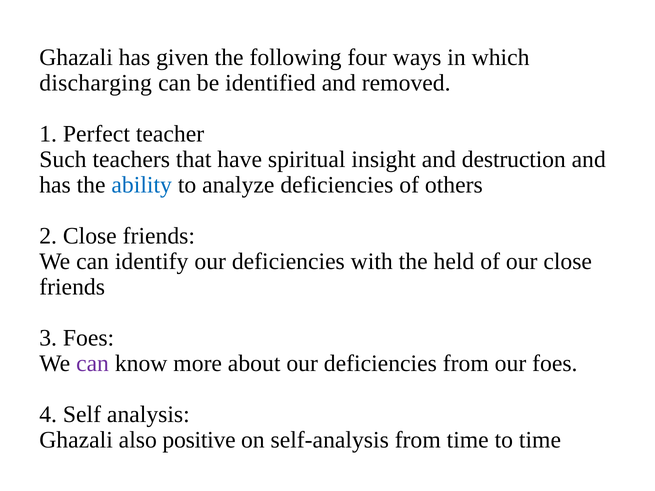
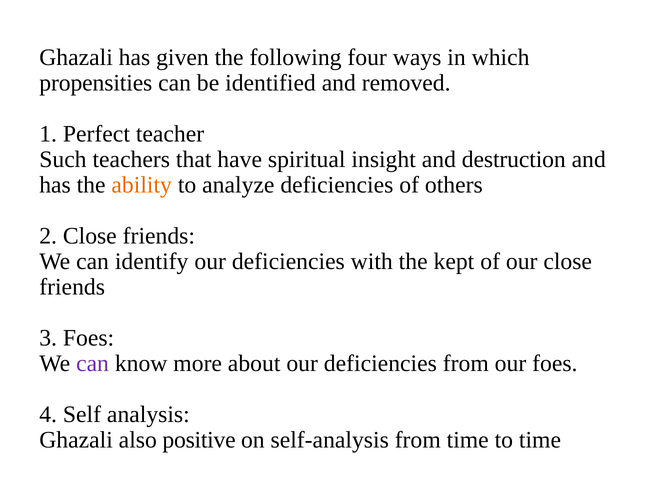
discharging: discharging -> propensities
ability colour: blue -> orange
held: held -> kept
